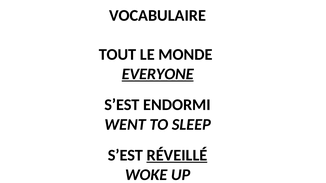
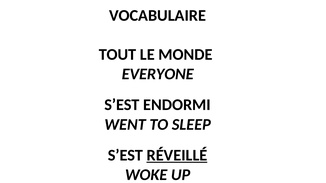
EVERYONE underline: present -> none
